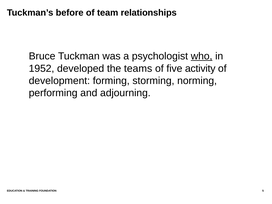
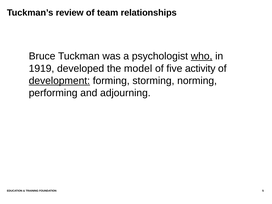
before: before -> review
1952: 1952 -> 1919
teams: teams -> model
development underline: none -> present
